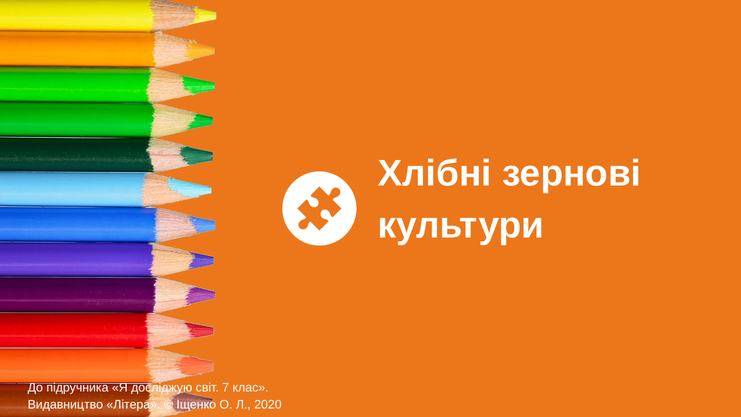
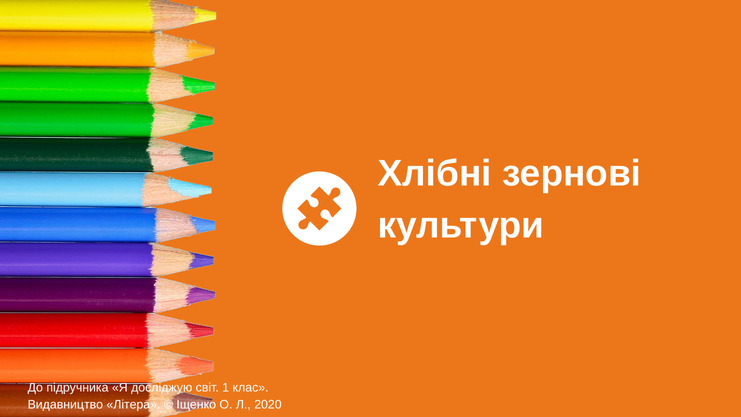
7: 7 -> 1
